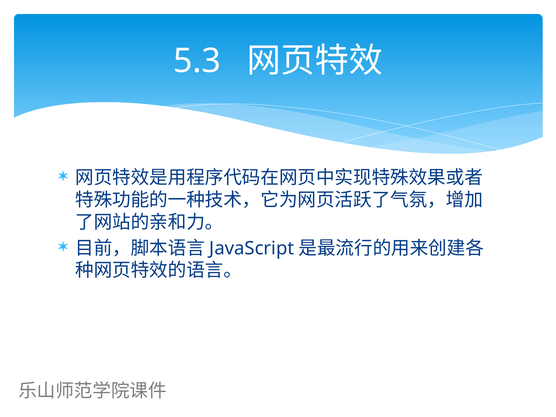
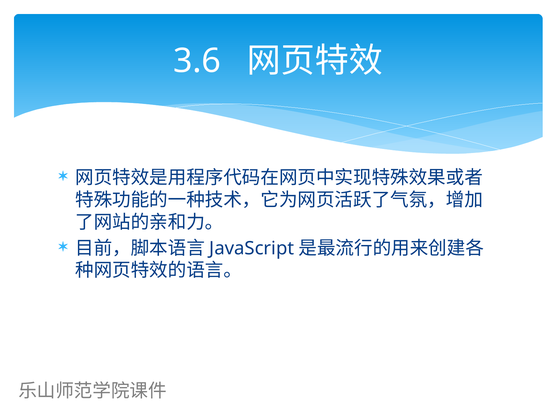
5.3: 5.3 -> 3.6
